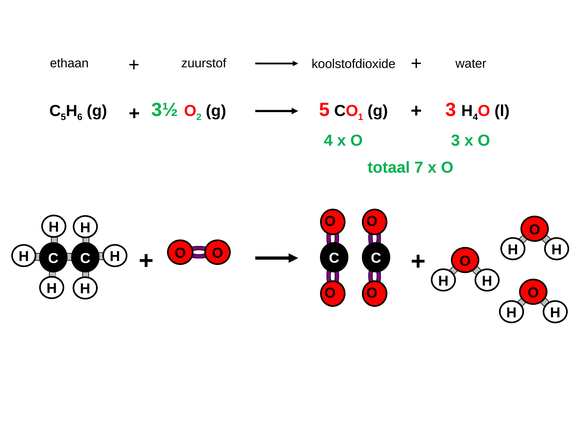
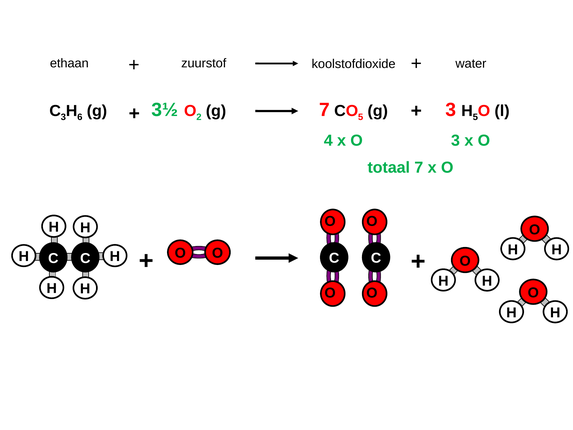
C 5: 5 -> 3
g 5: 5 -> 7
1 at (361, 117): 1 -> 5
H 4: 4 -> 5
